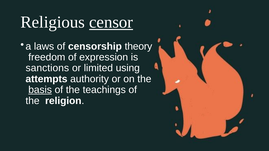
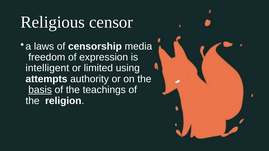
censor underline: present -> none
theory: theory -> media
sanctions: sanctions -> intelligent
